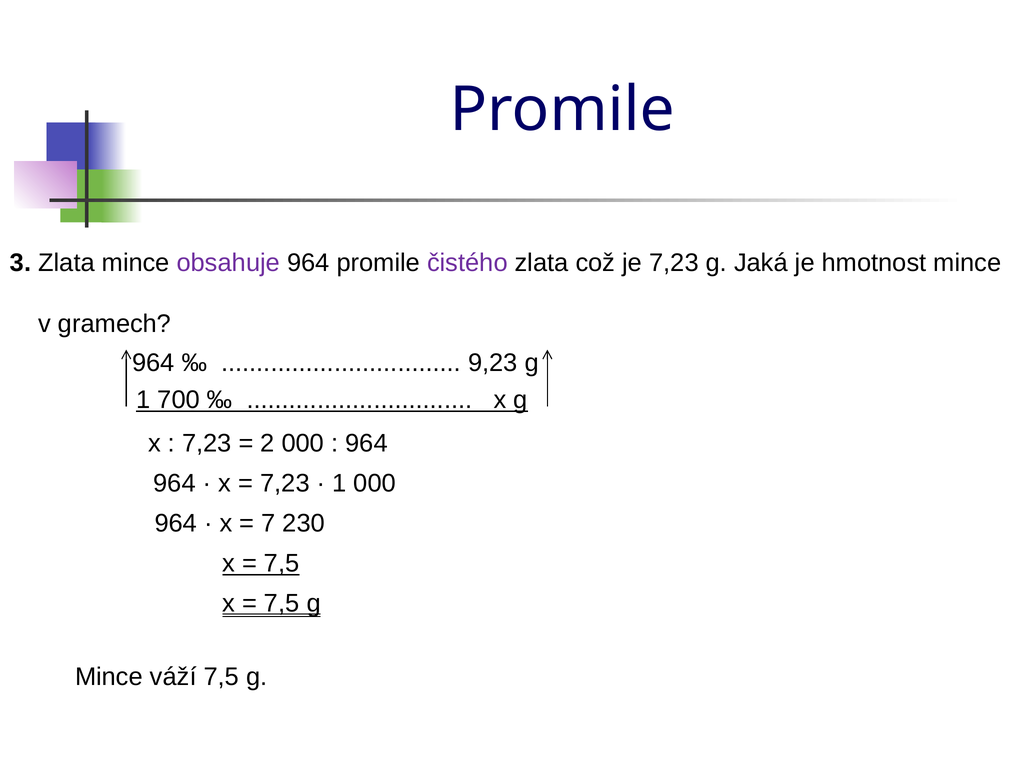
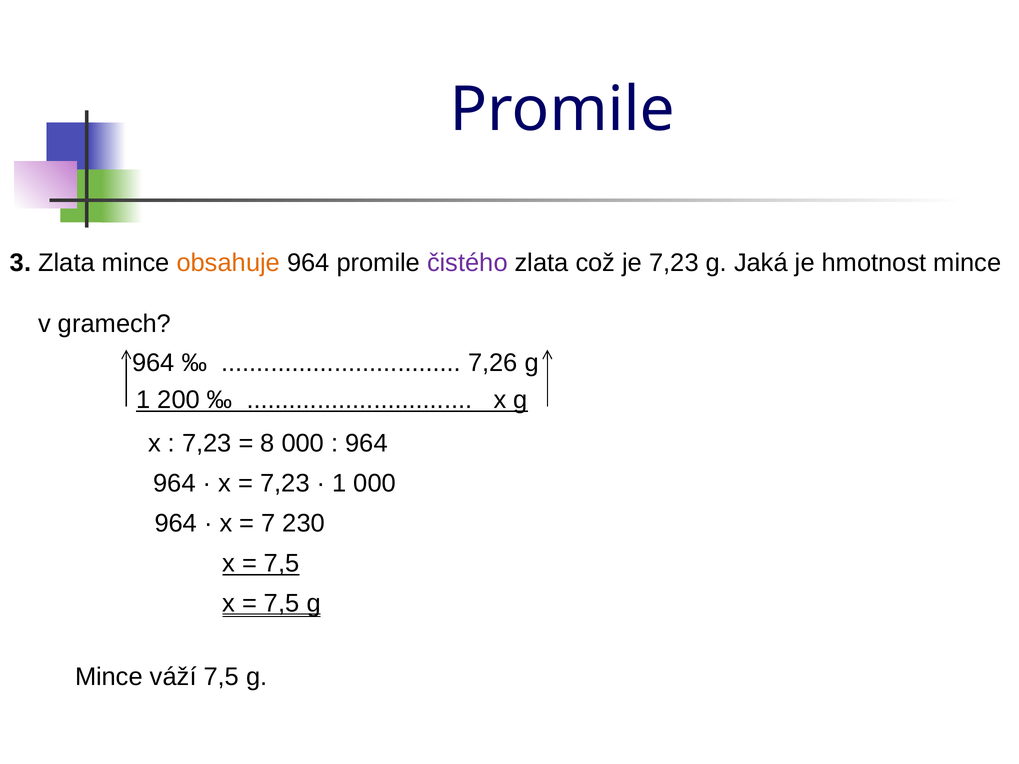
obsahuje colour: purple -> orange
9,23: 9,23 -> 7,26
700: 700 -> 200
2: 2 -> 8
